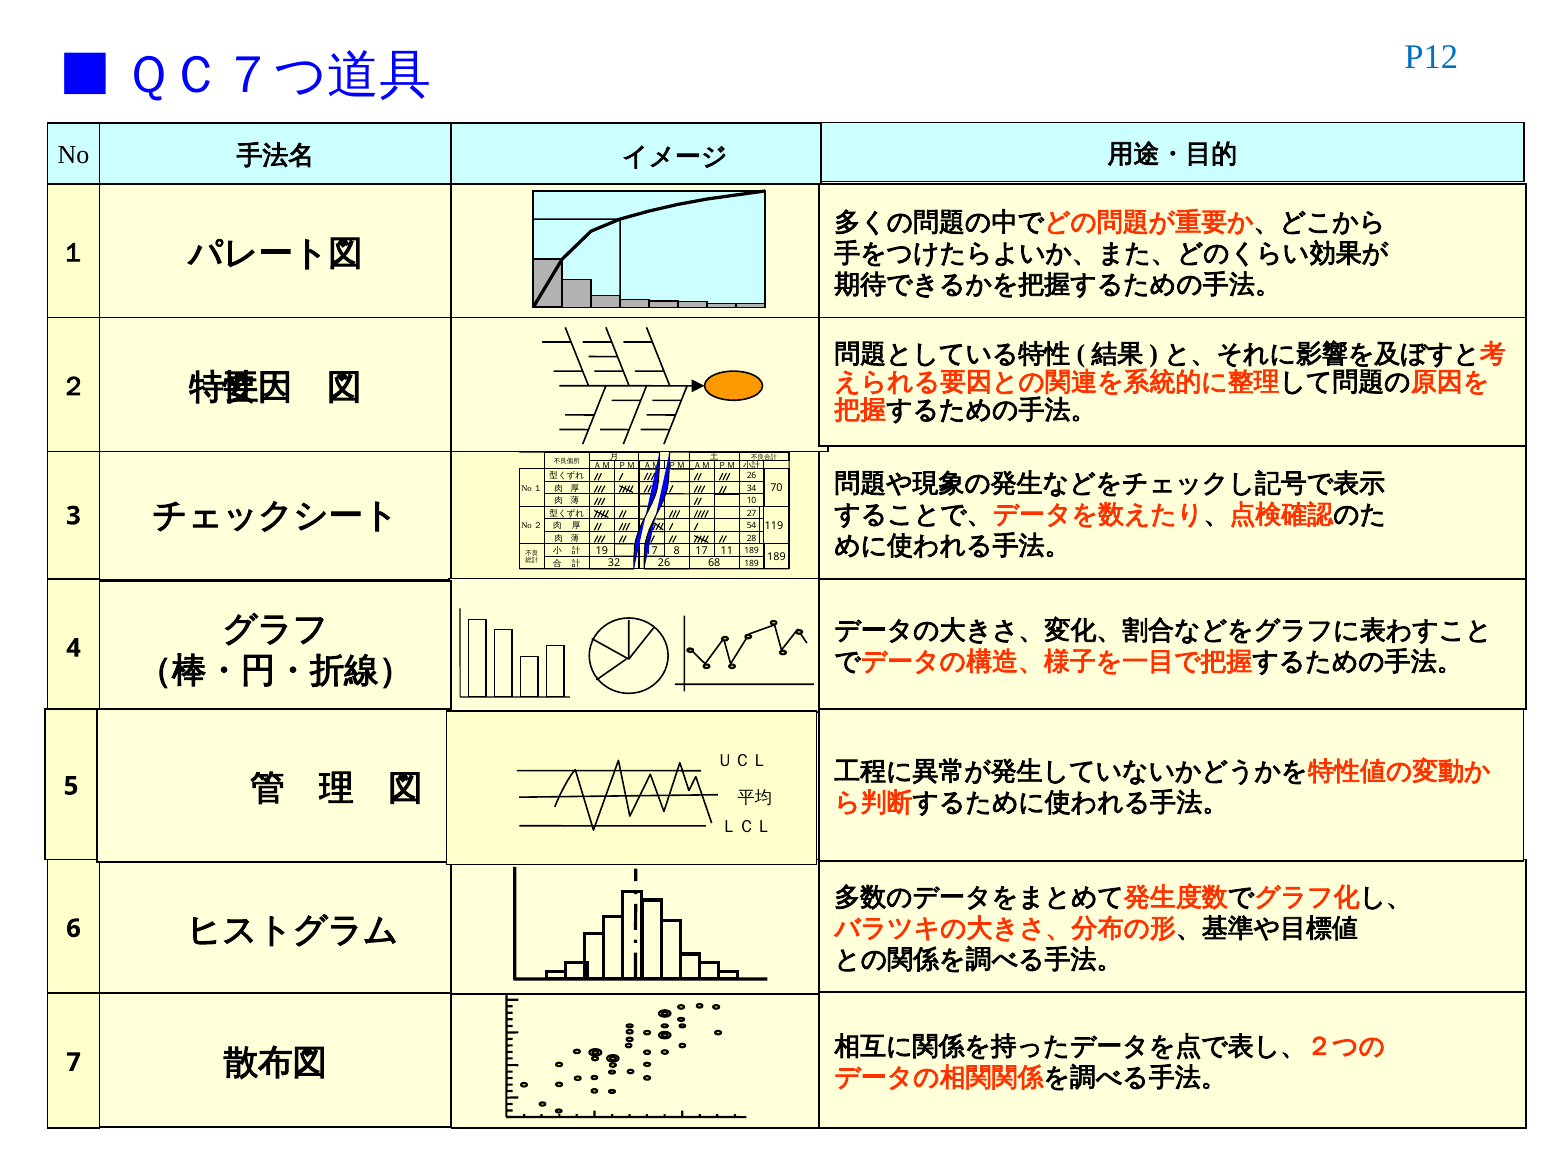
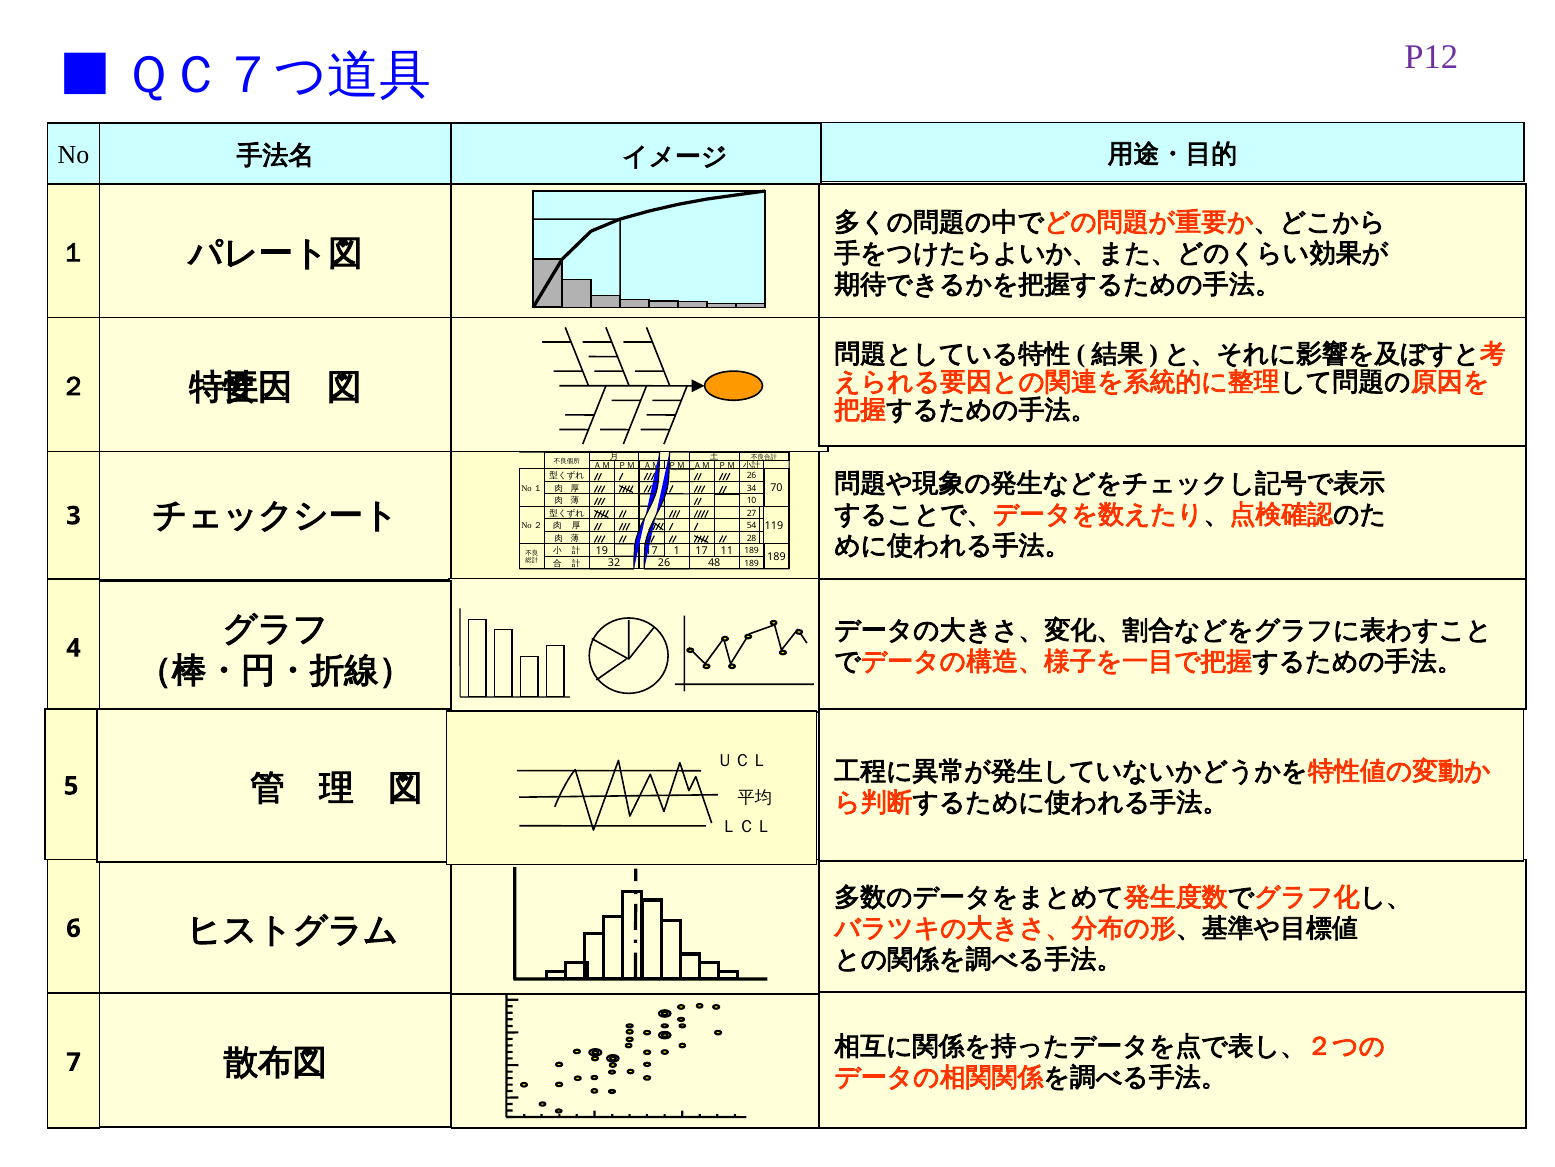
P12 colour: blue -> purple
8: 8 -> 1
68: 68 -> 48
